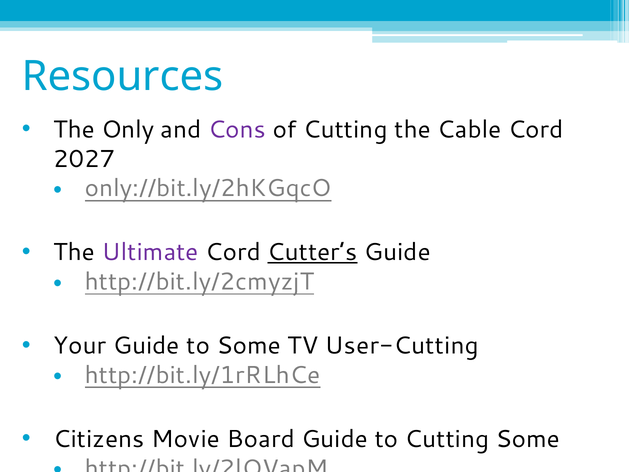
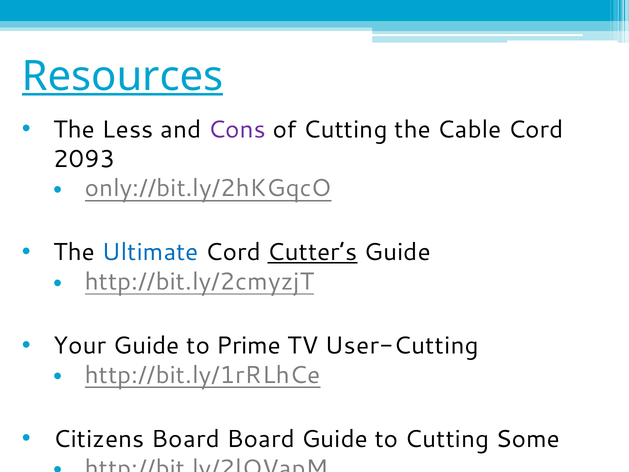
Resources underline: none -> present
Only: Only -> Less
2027: 2027 -> 2093
Ultimate colour: purple -> blue
to Some: Some -> Prime
Citizens Movie: Movie -> Board
